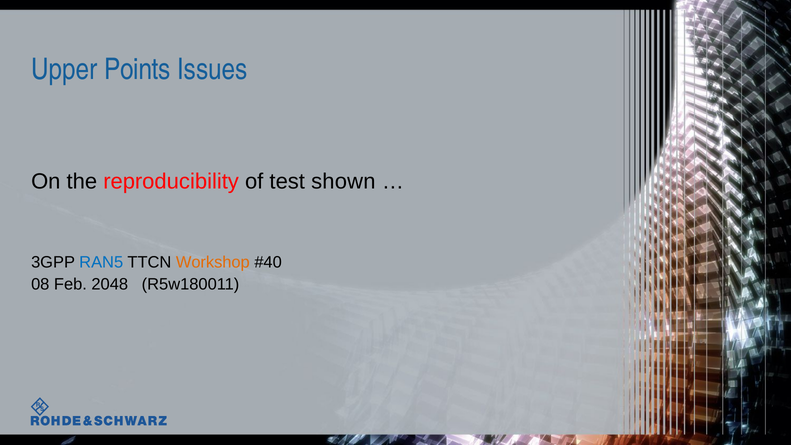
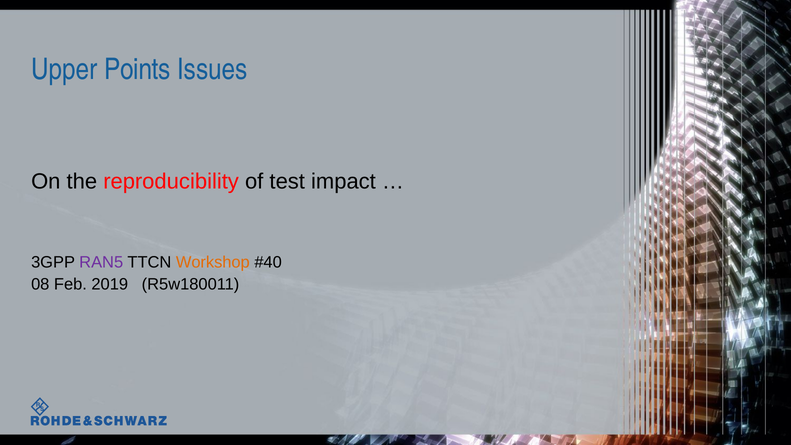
shown: shown -> impact
RAN5 colour: blue -> purple
2048: 2048 -> 2019
